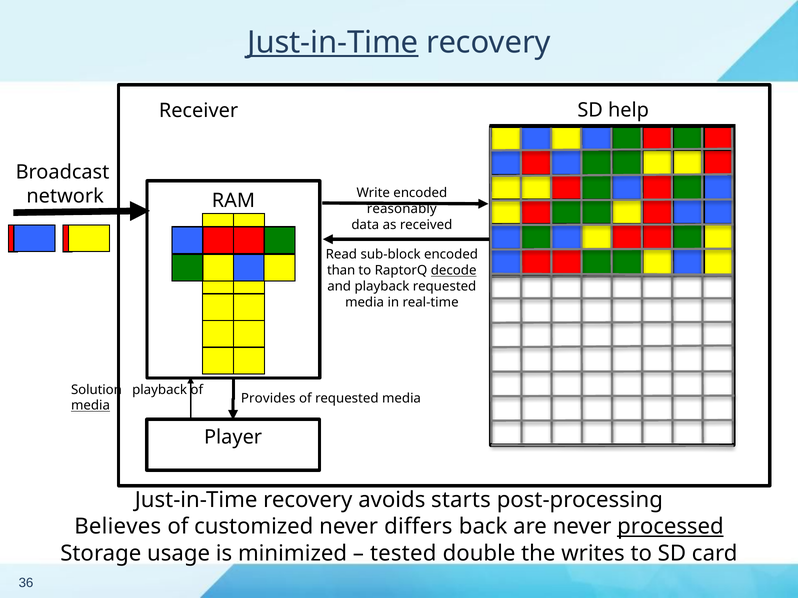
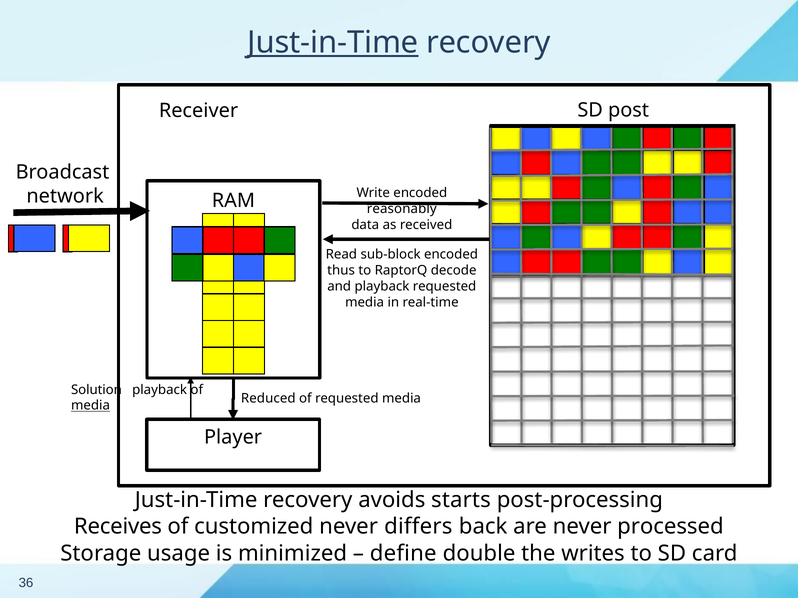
help: help -> post
than: than -> thus
decode underline: present -> none
Provides: Provides -> Reduced
Believes: Believes -> Receives
processed underline: present -> none
tested: tested -> define
